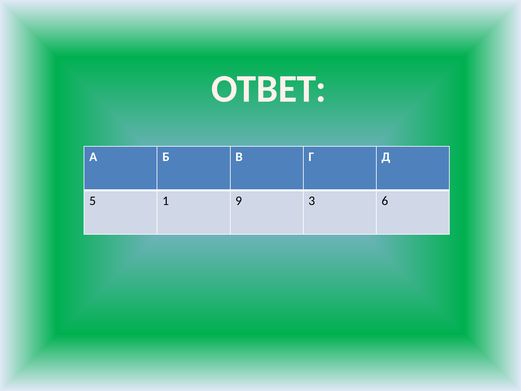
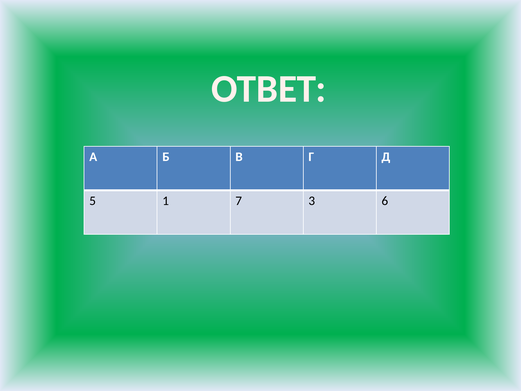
9: 9 -> 7
